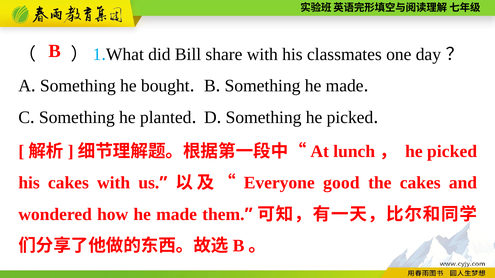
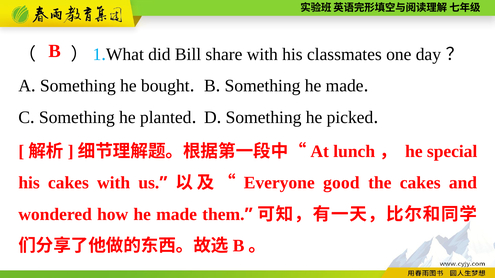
picked at (452, 152): picked -> special
